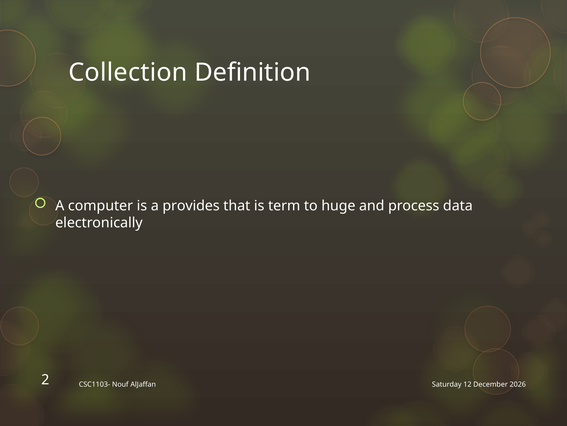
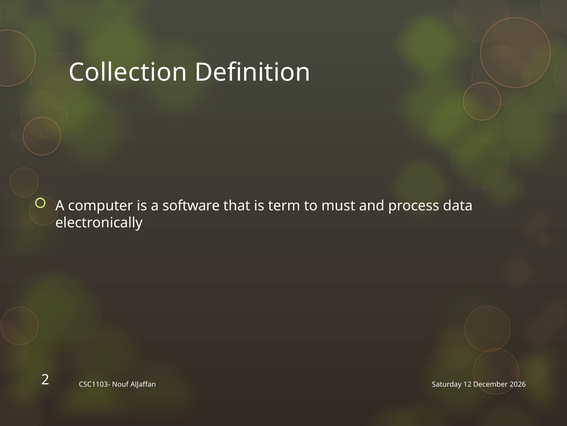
provides: provides -> software
huge: huge -> must
